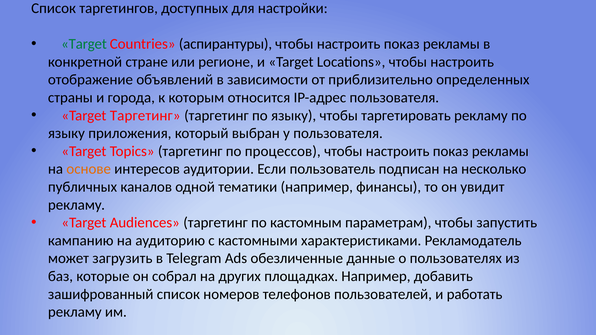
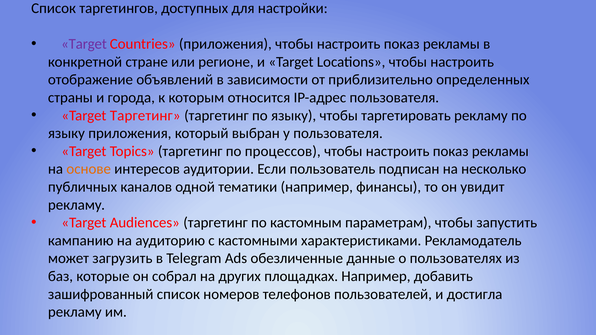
Target at (84, 44) colour: green -> purple
Сountries аспирантуры: аспирантуры -> приложения
работать: работать -> достигла
